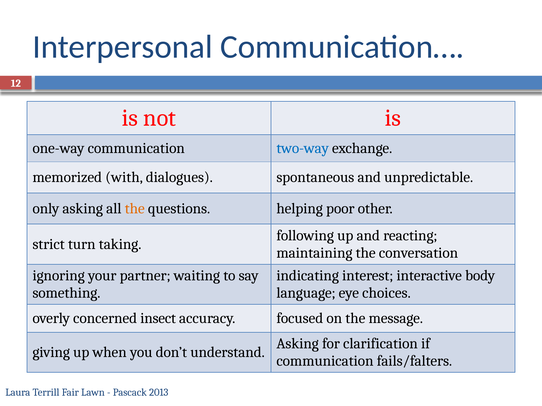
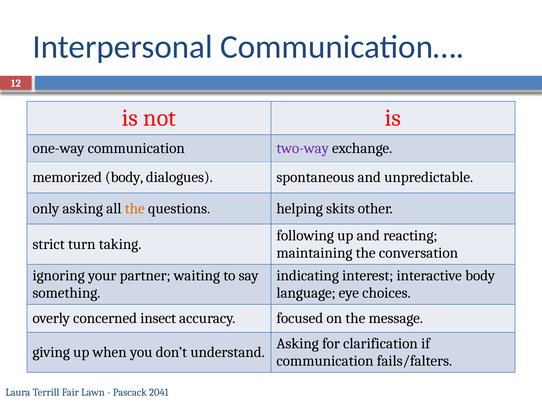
two-way colour: blue -> purple
memorized with: with -> body
poor: poor -> skits
2013: 2013 -> 2041
